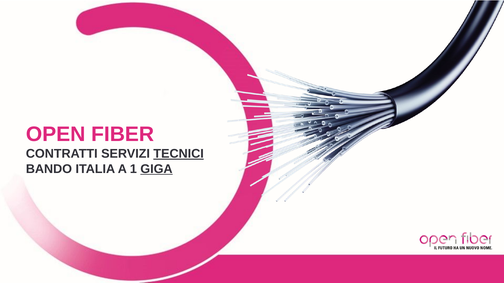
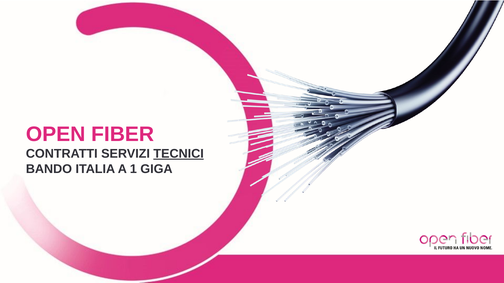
GIGA underline: present -> none
